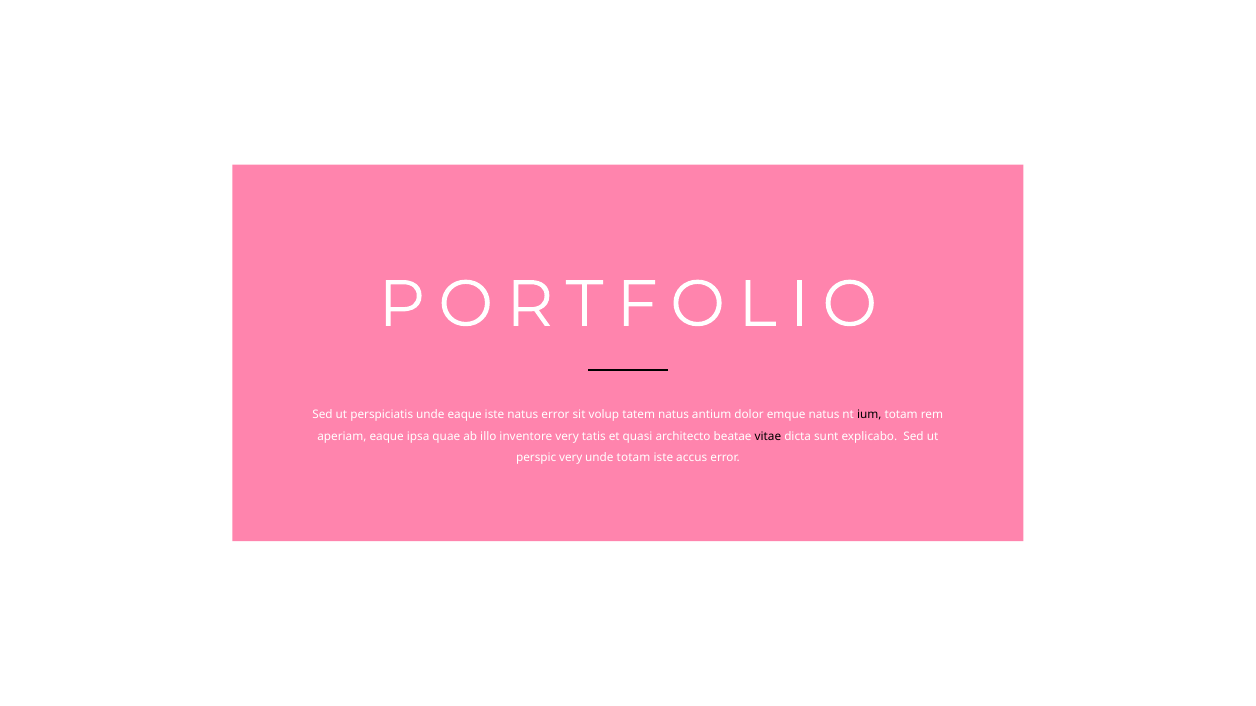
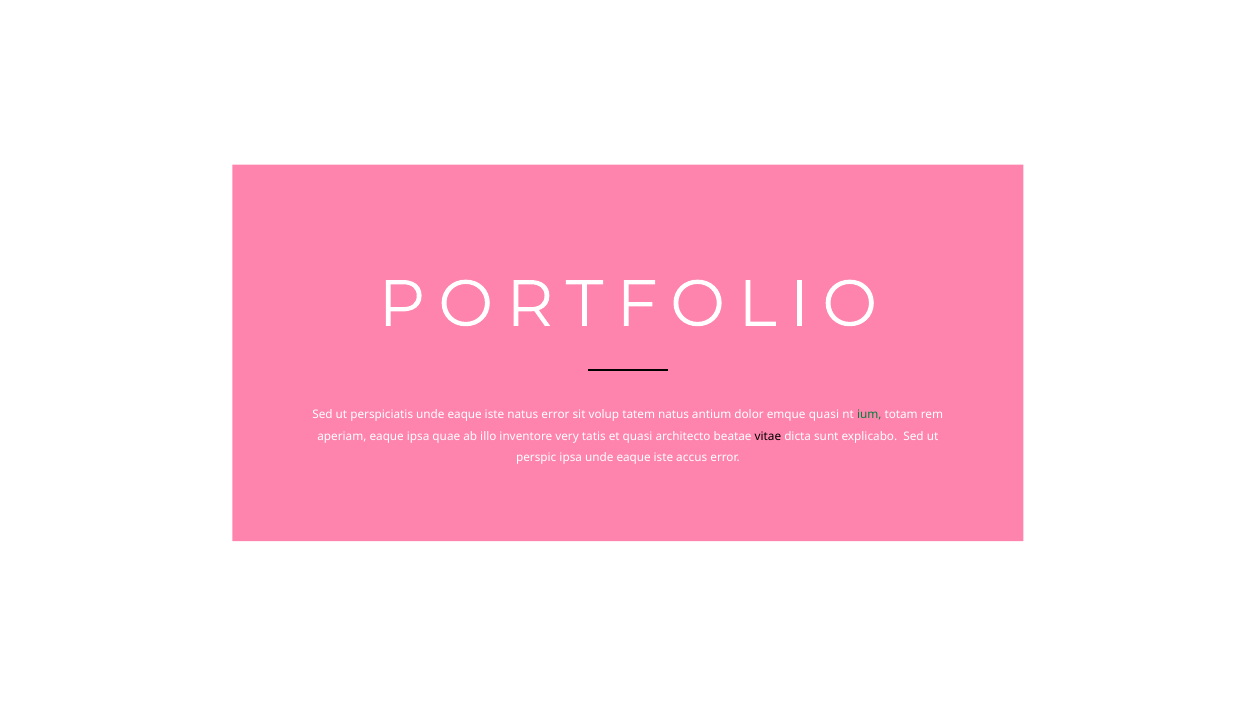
emque natus: natus -> quasi
ium colour: black -> green
perspic very: very -> ipsa
totam at (634, 458): totam -> eaque
